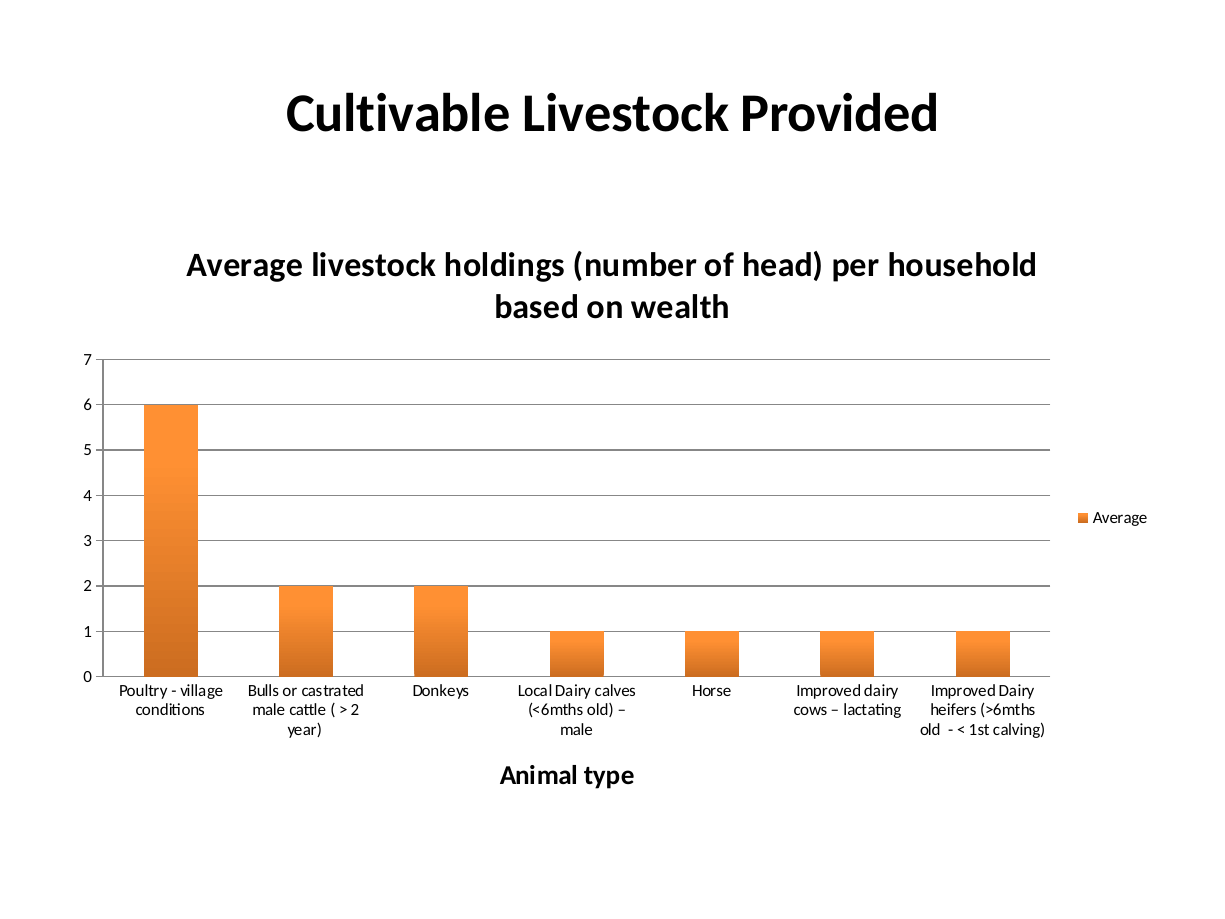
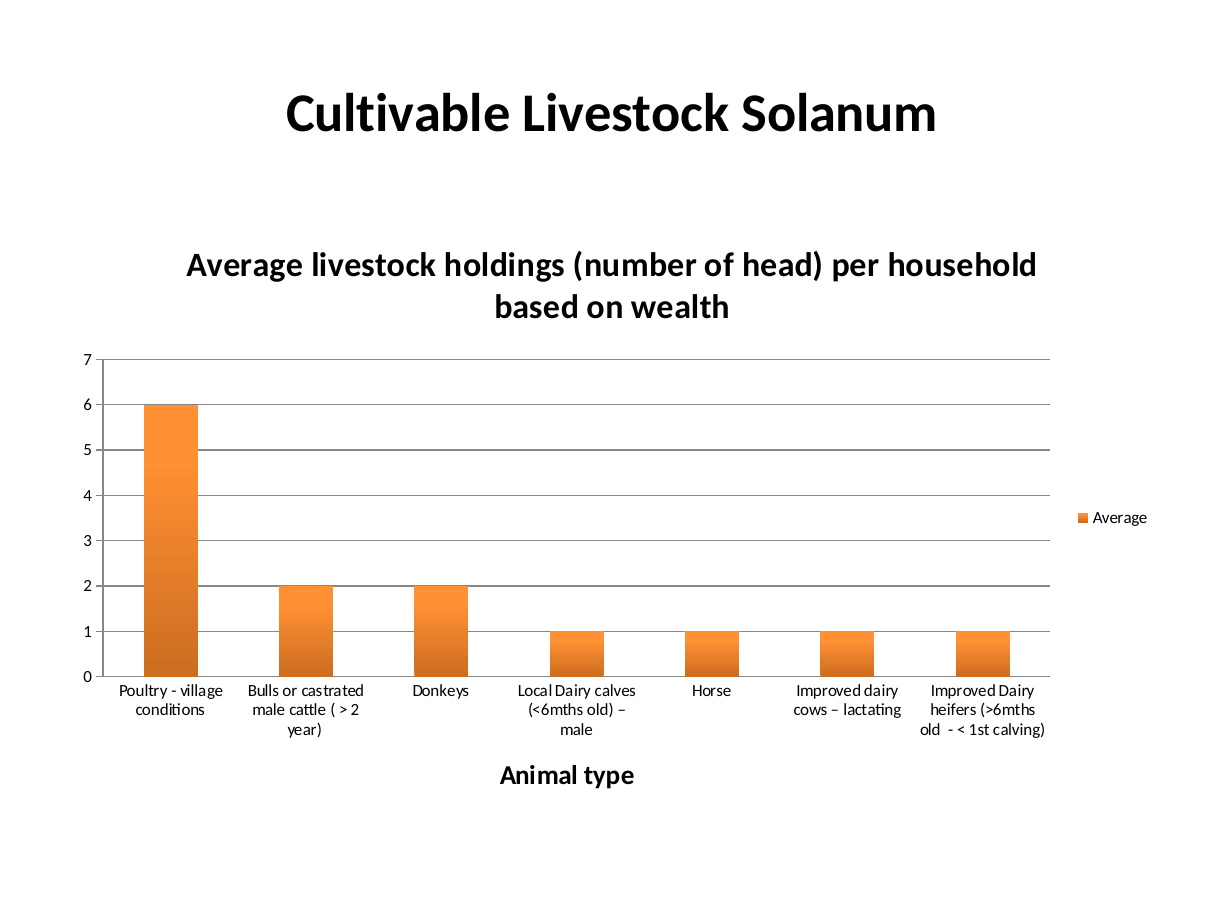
Provided: Provided -> Solanum
